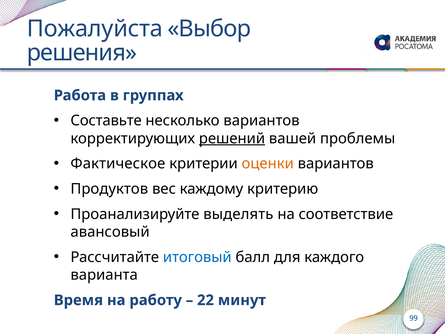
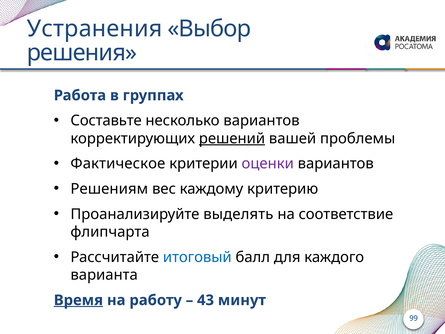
Пожалуйста: Пожалуйста -> Устранения
оценки colour: orange -> purple
Продуктов: Продуктов -> Решениям
авансовый: авансовый -> флипчарта
Время underline: none -> present
22: 22 -> 43
